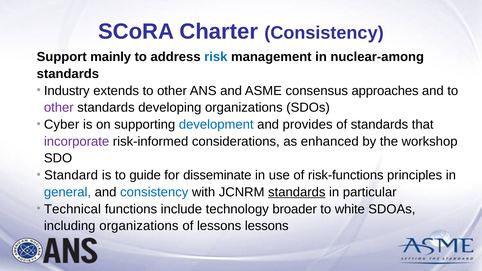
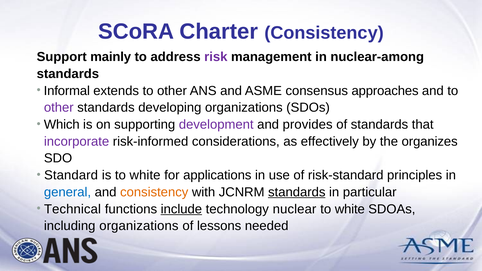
risk colour: blue -> purple
Industry: Industry -> Informal
Cyber: Cyber -> Which
development colour: blue -> purple
enhanced: enhanced -> effectively
workshop: workshop -> organizes
is to guide: guide -> white
disseminate: disseminate -> applications
risk-functions: risk-functions -> risk-standard
consistency at (154, 192) colour: blue -> orange
include underline: none -> present
broader: broader -> nuclear
lessons lessons: lessons -> needed
